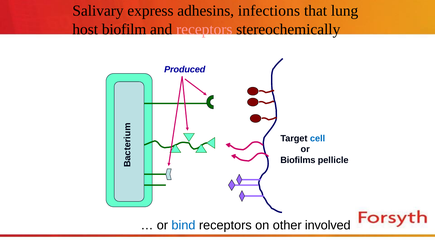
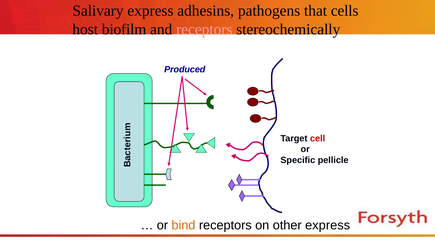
infections: infections -> pathogens
lung: lung -> cells
cell colour: blue -> red
Biofilms: Biofilms -> Specific
bind colour: blue -> orange
other involved: involved -> express
